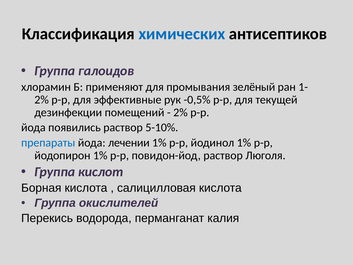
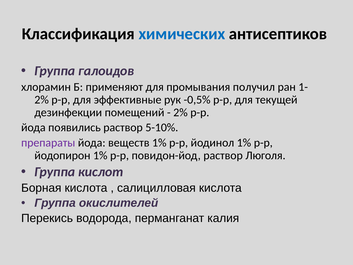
зелёный: зелёный -> получил
препараты colour: blue -> purple
лечении: лечении -> веществ
